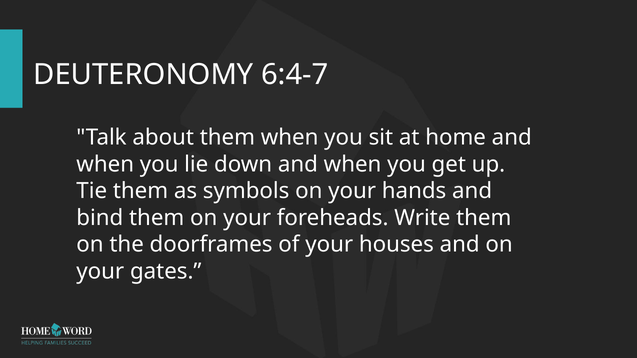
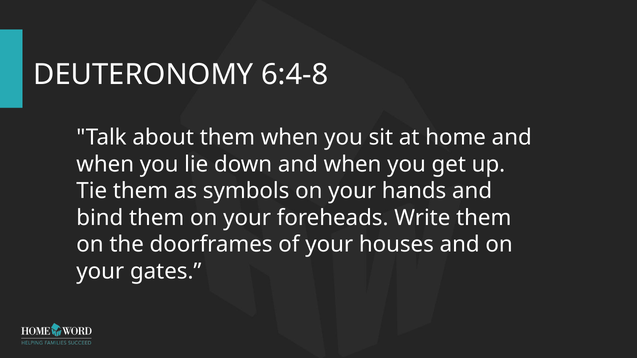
6:4-7: 6:4-7 -> 6:4-8
